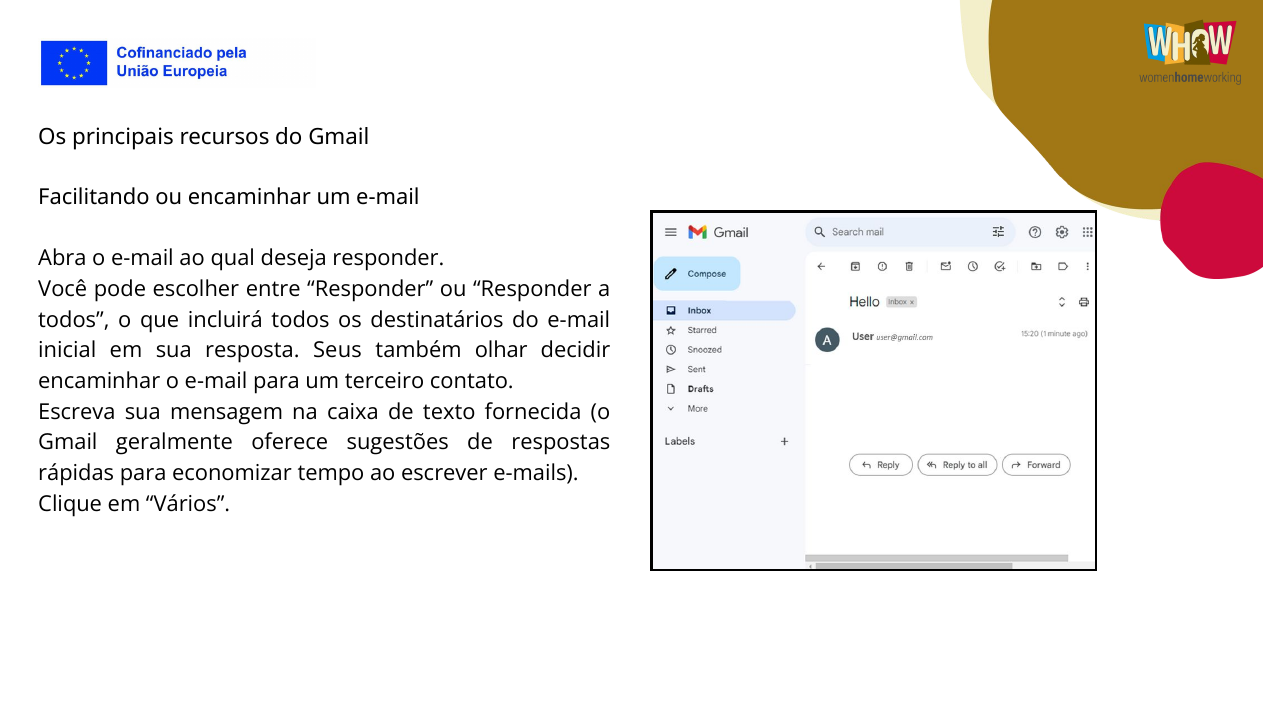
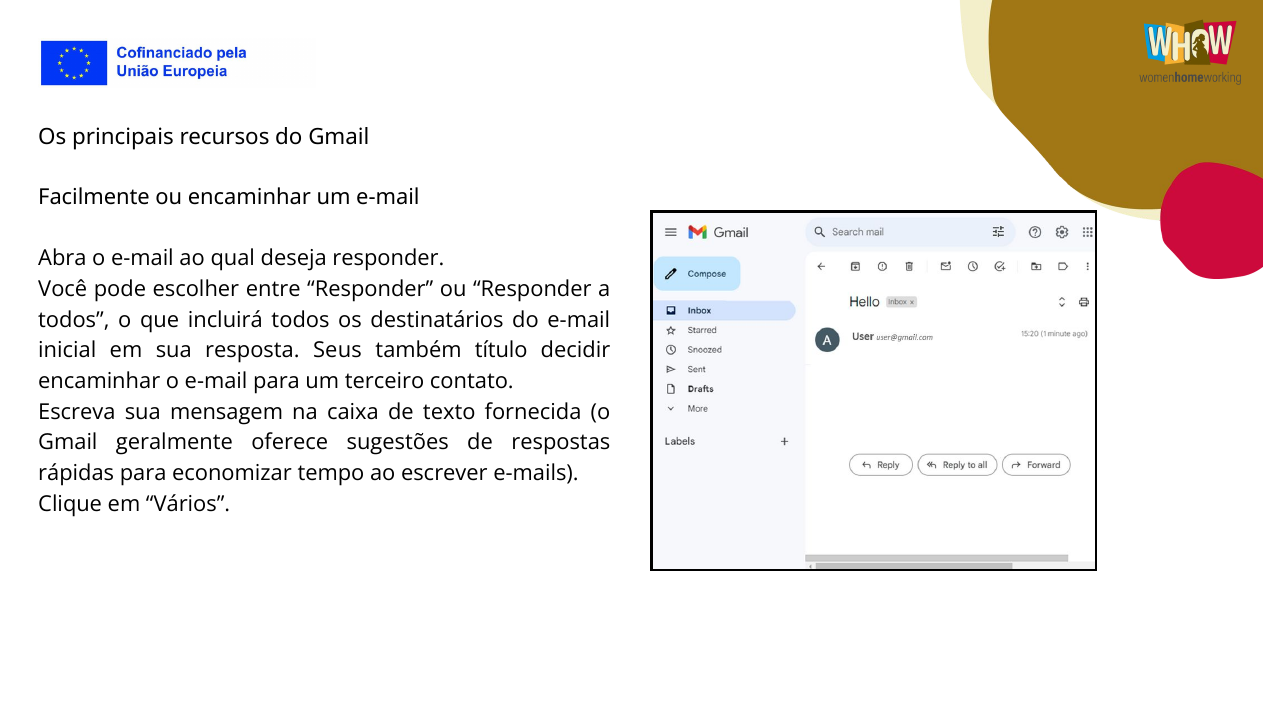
Facilitando: Facilitando -> Facilmente
olhar: olhar -> título
